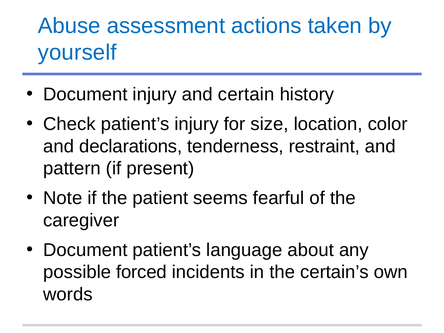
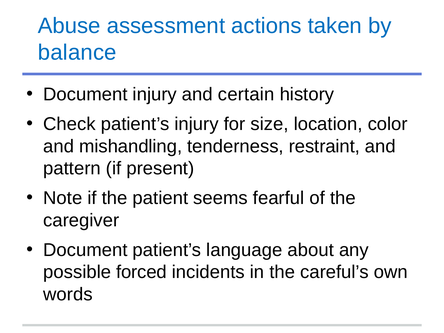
yourself: yourself -> balance
declarations: declarations -> mishandling
certain’s: certain’s -> careful’s
